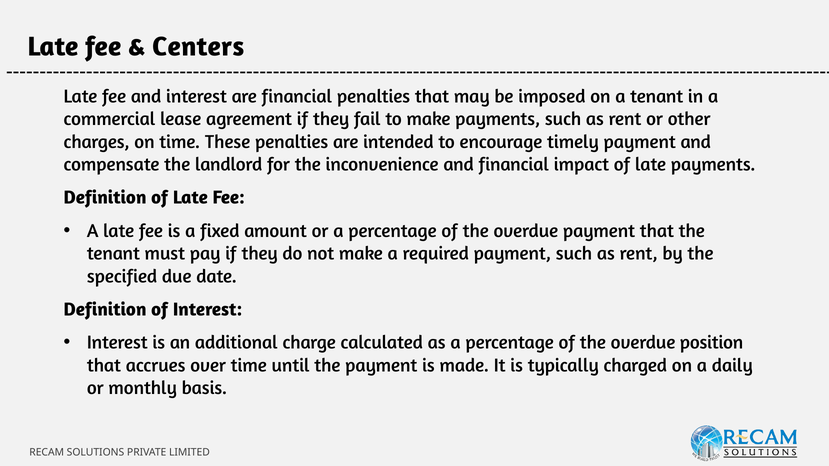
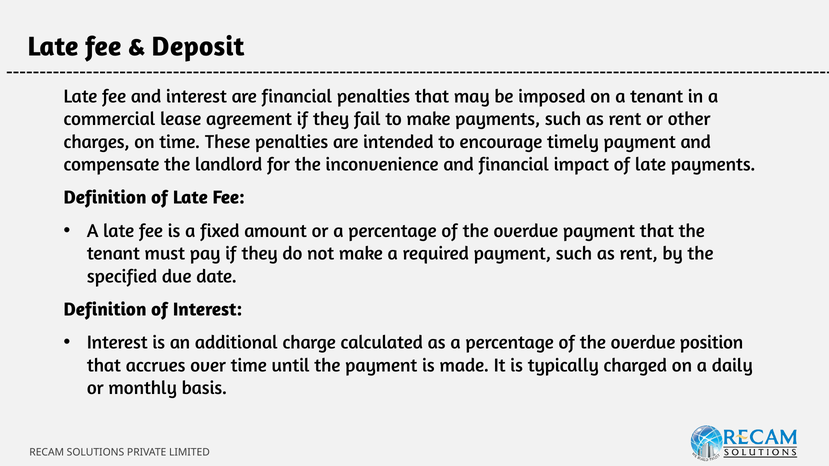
Centers: Centers -> Deposit
